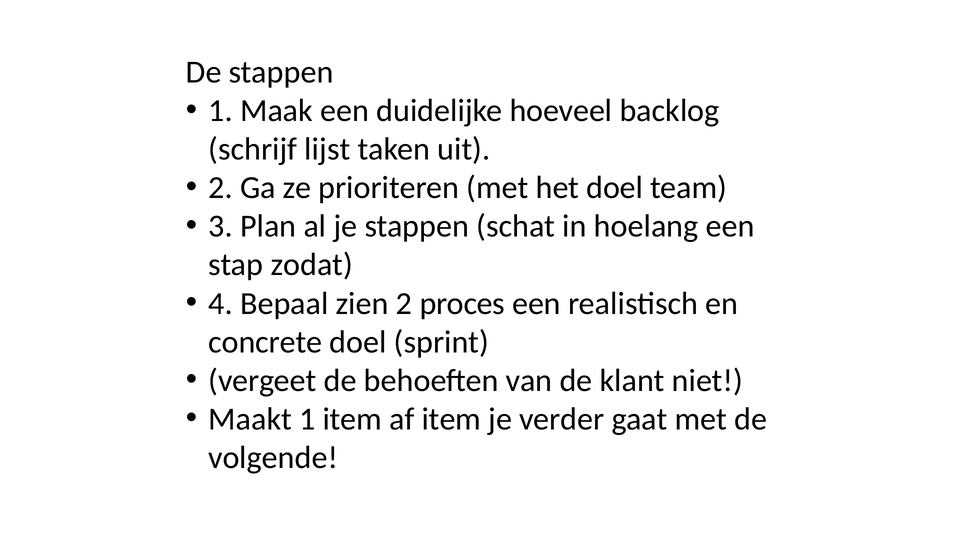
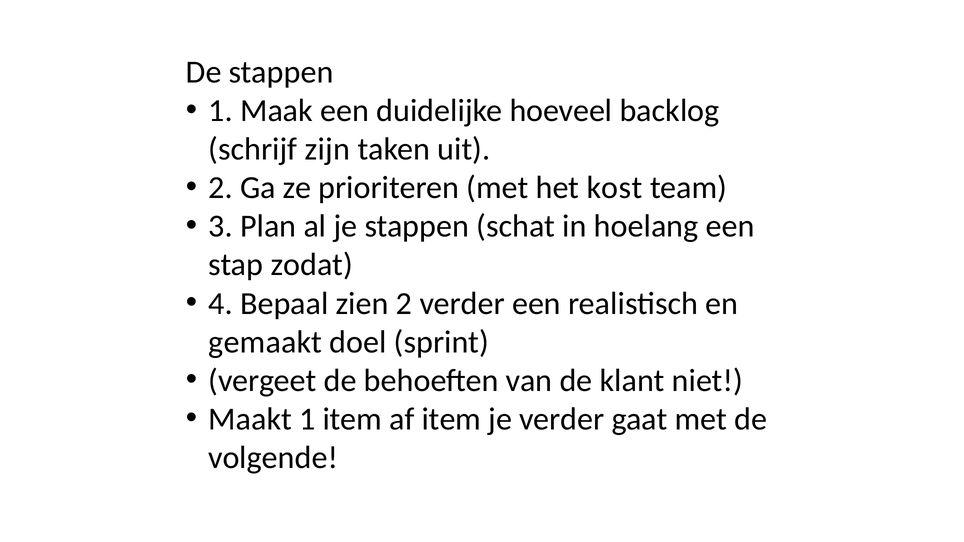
lijst: lijst -> zijn
het doel: doel -> kost
2 proces: proces -> verder
concrete: concrete -> gemaakt
